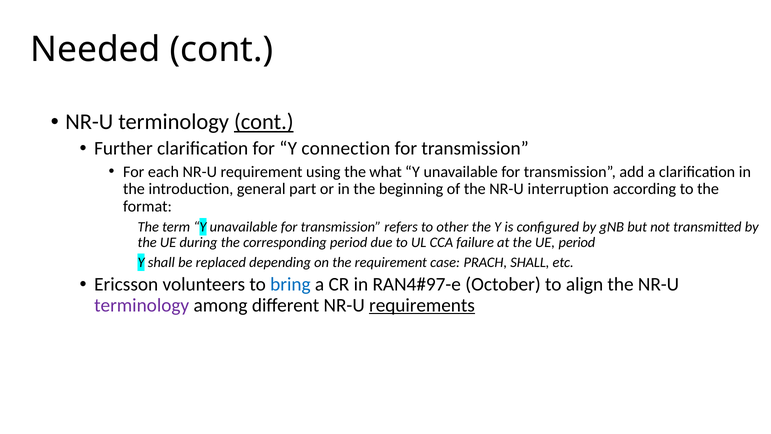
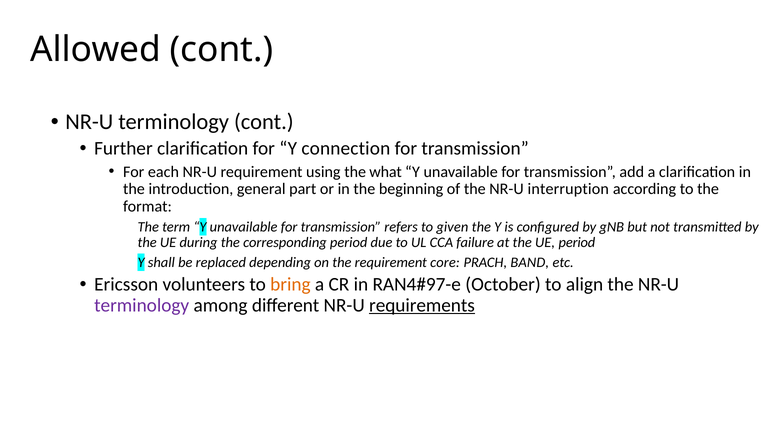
Needed: Needed -> Allowed
cont at (264, 122) underline: present -> none
other: other -> given
case: case -> core
PRACH SHALL: SHALL -> BAND
bring colour: blue -> orange
